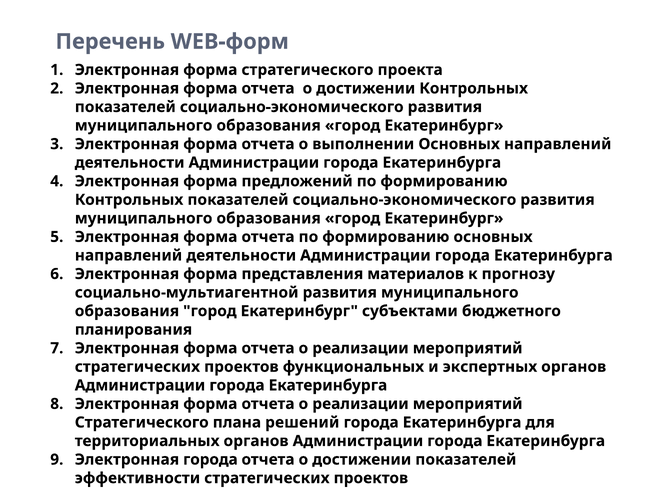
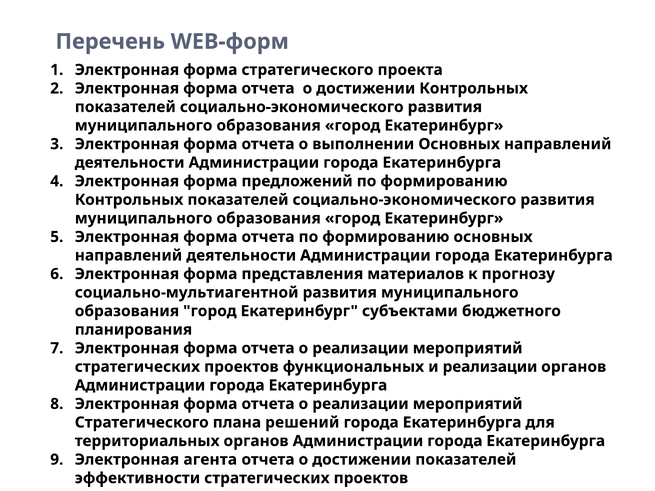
и экспертных: экспертных -> реализации
Электронная города: города -> агента
